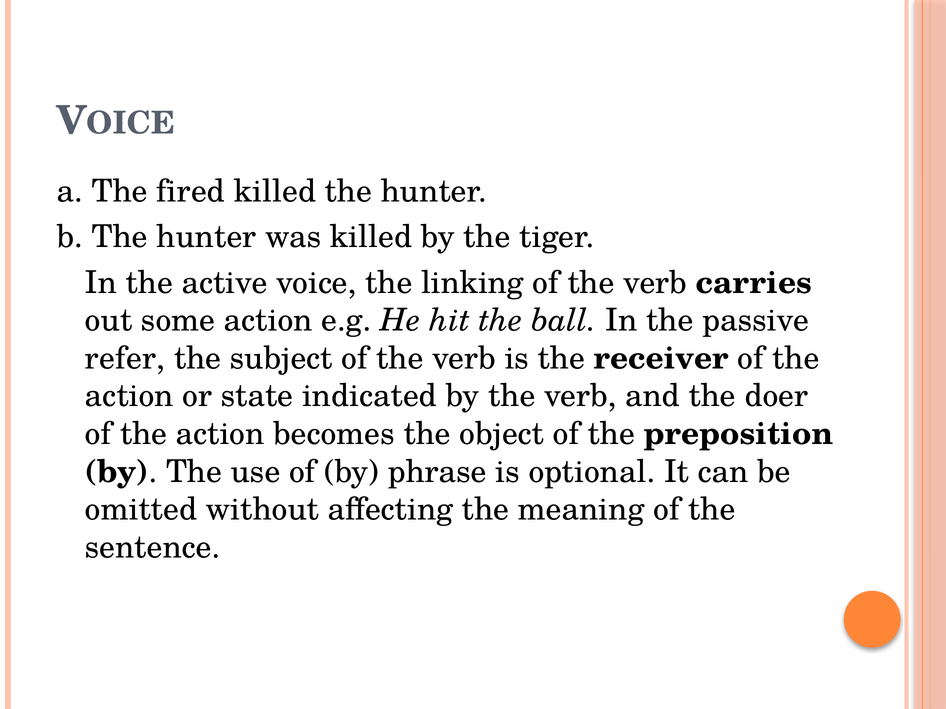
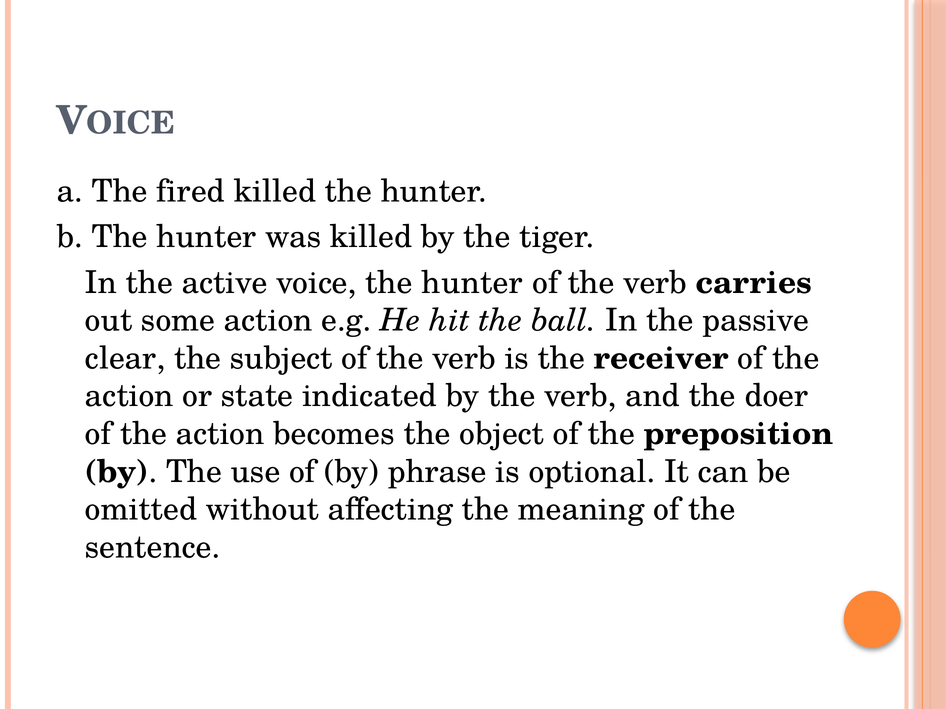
voice the linking: linking -> hunter
refer: refer -> clear
